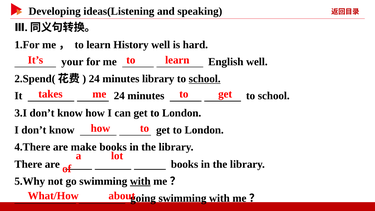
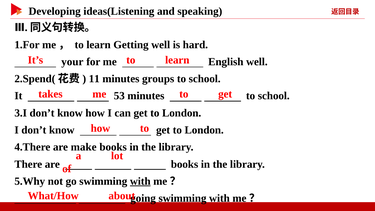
History: History -> Getting
24 at (94, 79): 24 -> 11
minutes library: library -> groups
school at (205, 79) underline: present -> none
It 24: 24 -> 53
